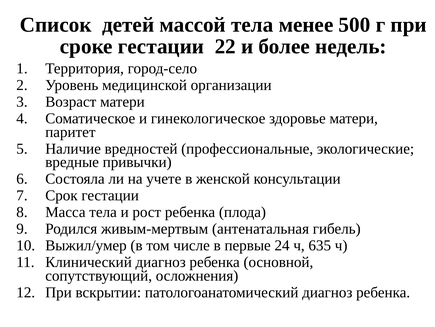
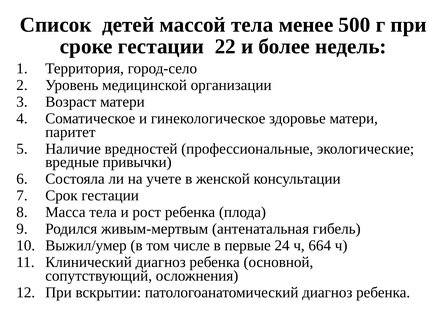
635: 635 -> 664
